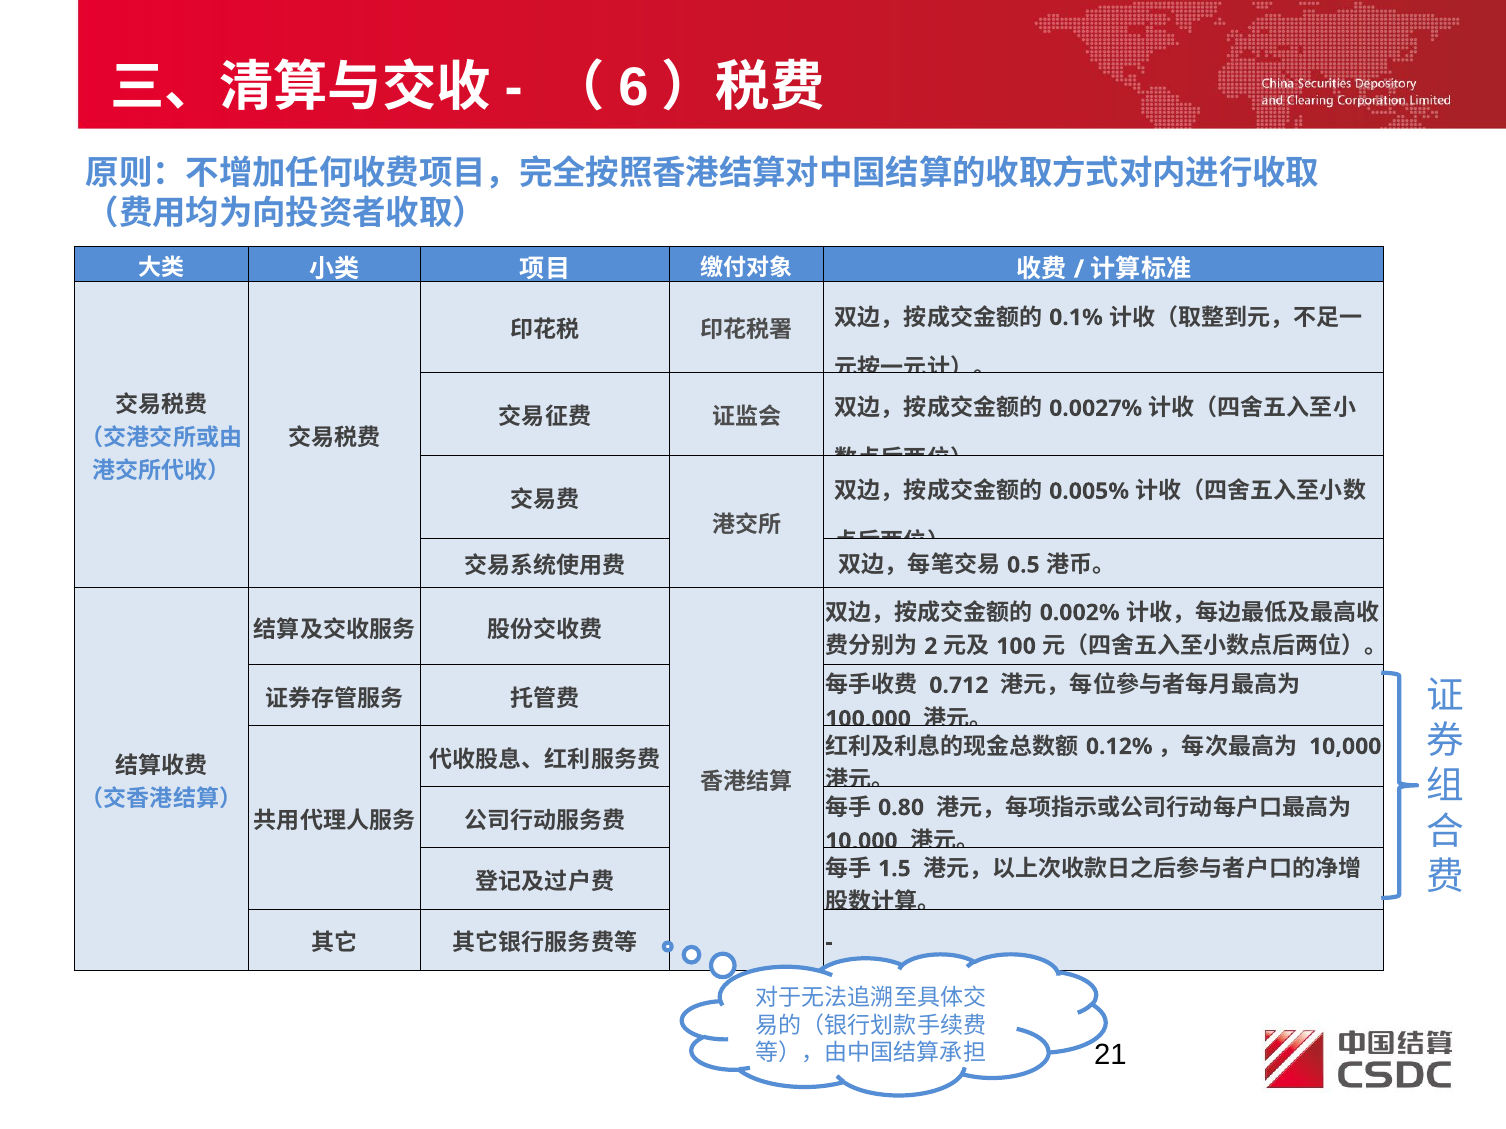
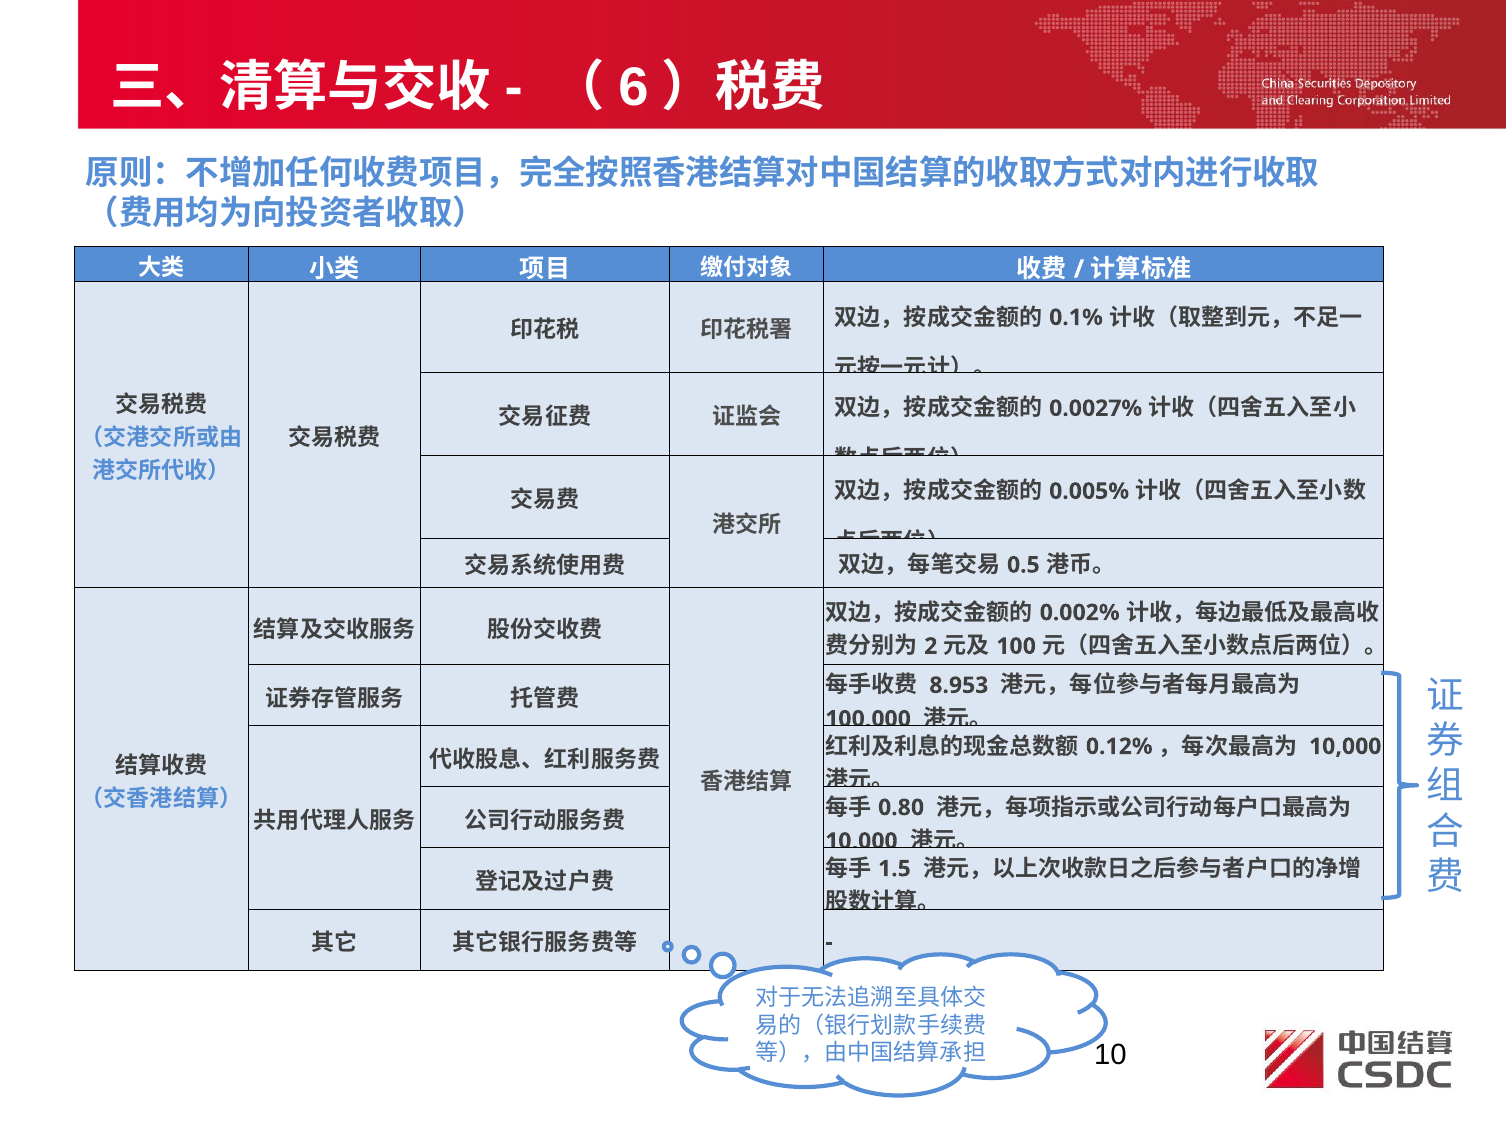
0.712: 0.712 -> 8.953
21: 21 -> 10
